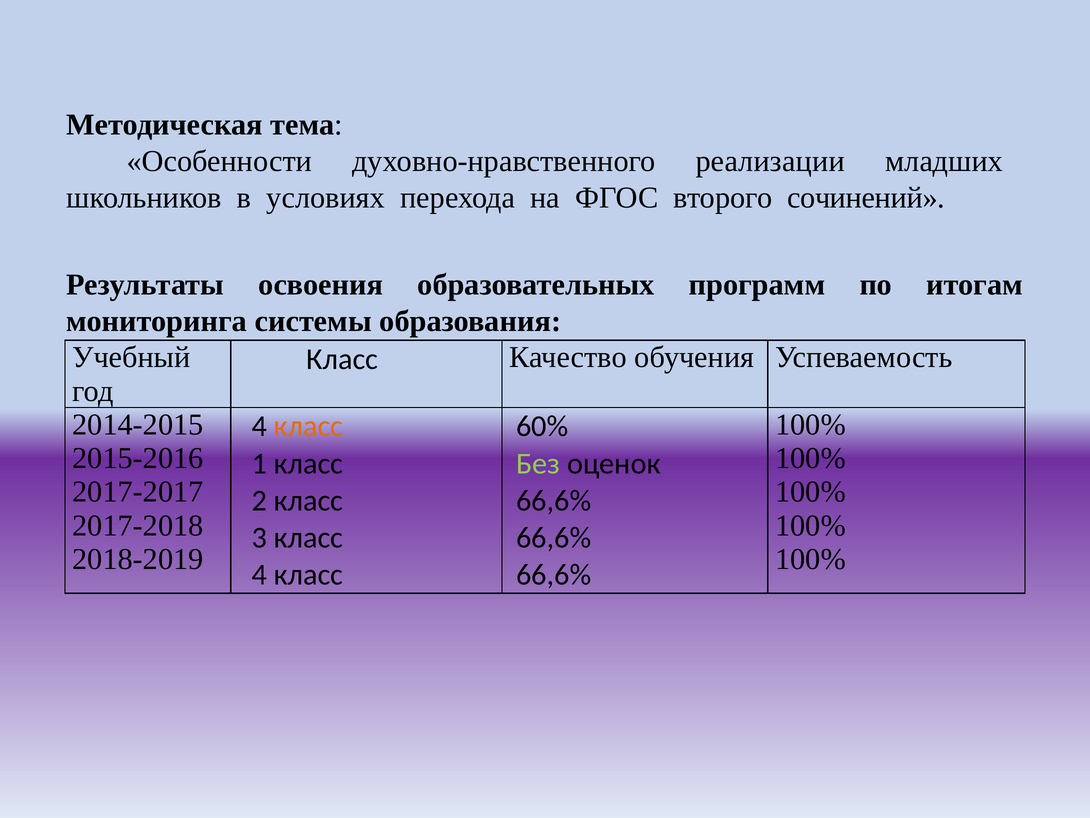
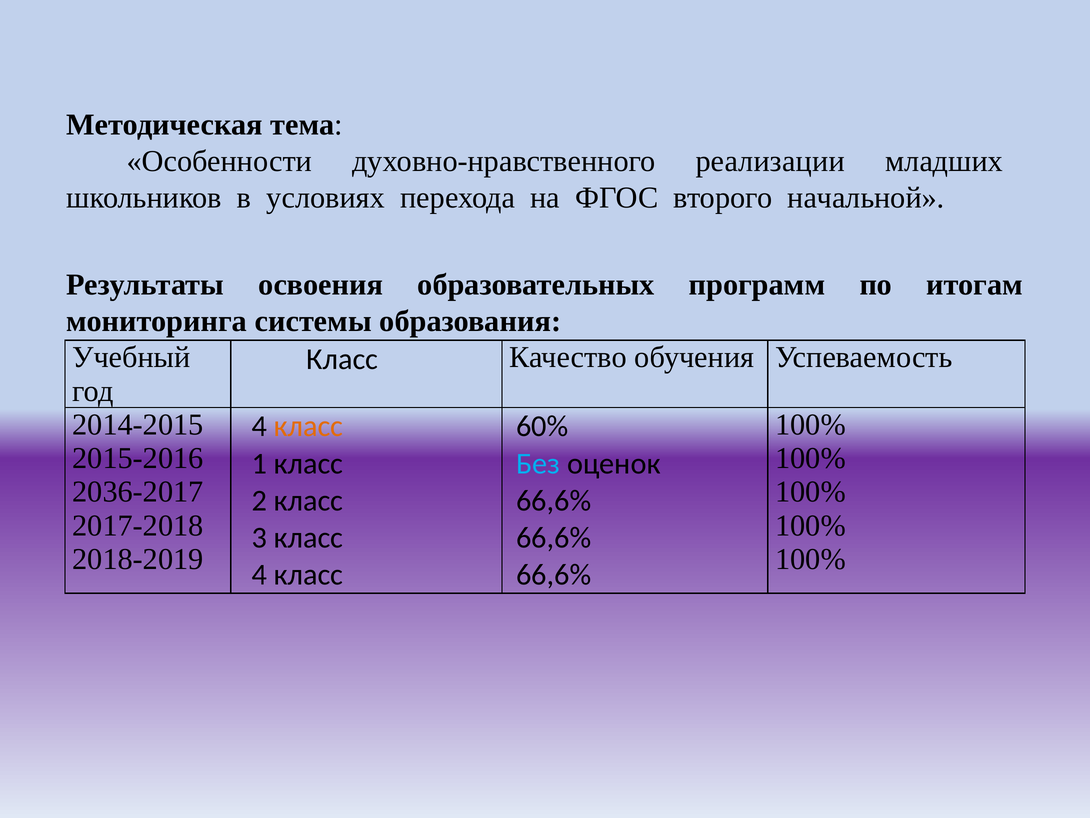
сочинений: сочинений -> начальной
Без colour: light green -> light blue
2017-2017: 2017-2017 -> 2036-2017
